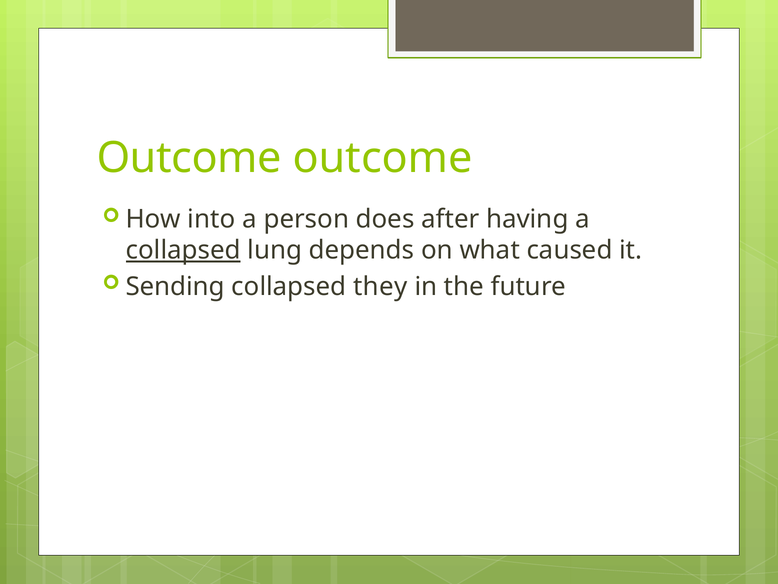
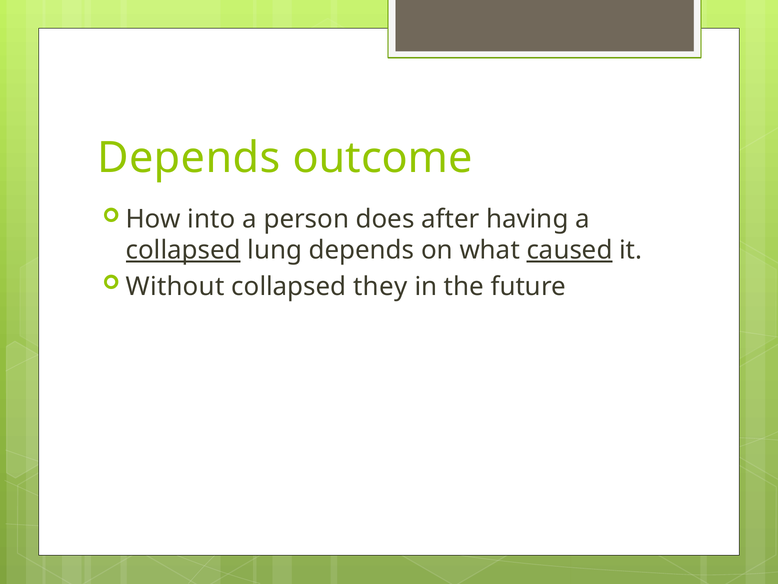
Outcome at (189, 158): Outcome -> Depends
caused underline: none -> present
Sending: Sending -> Without
